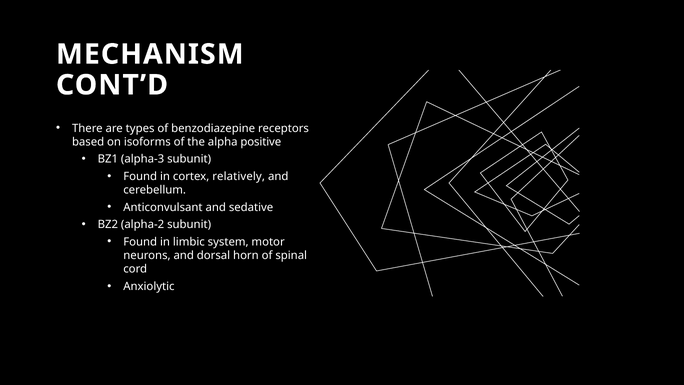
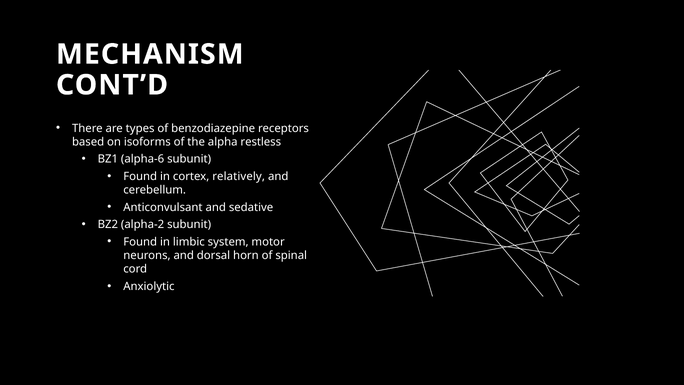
positive: positive -> restless
alpha-3: alpha-3 -> alpha-6
